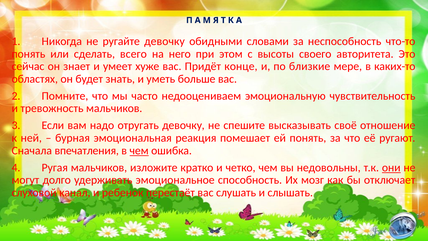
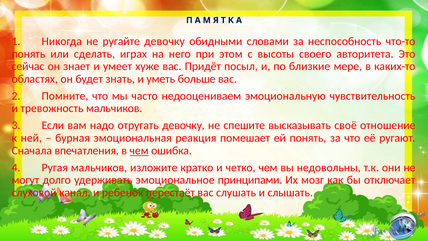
всего: всего -> играх
конце: конце -> посыл
они underline: present -> none
способность: способность -> принципами
